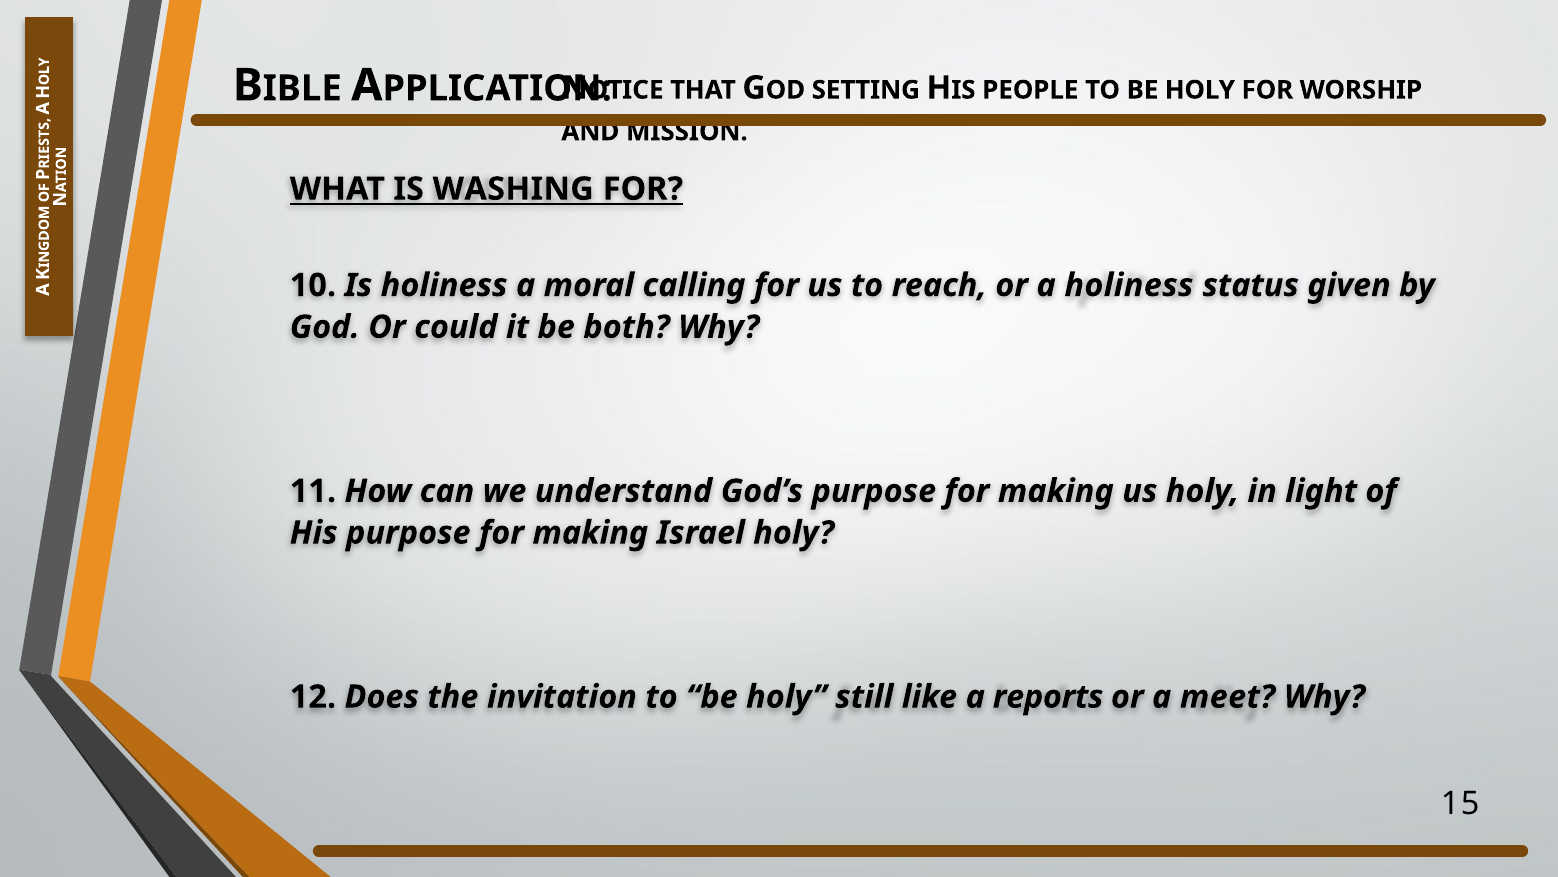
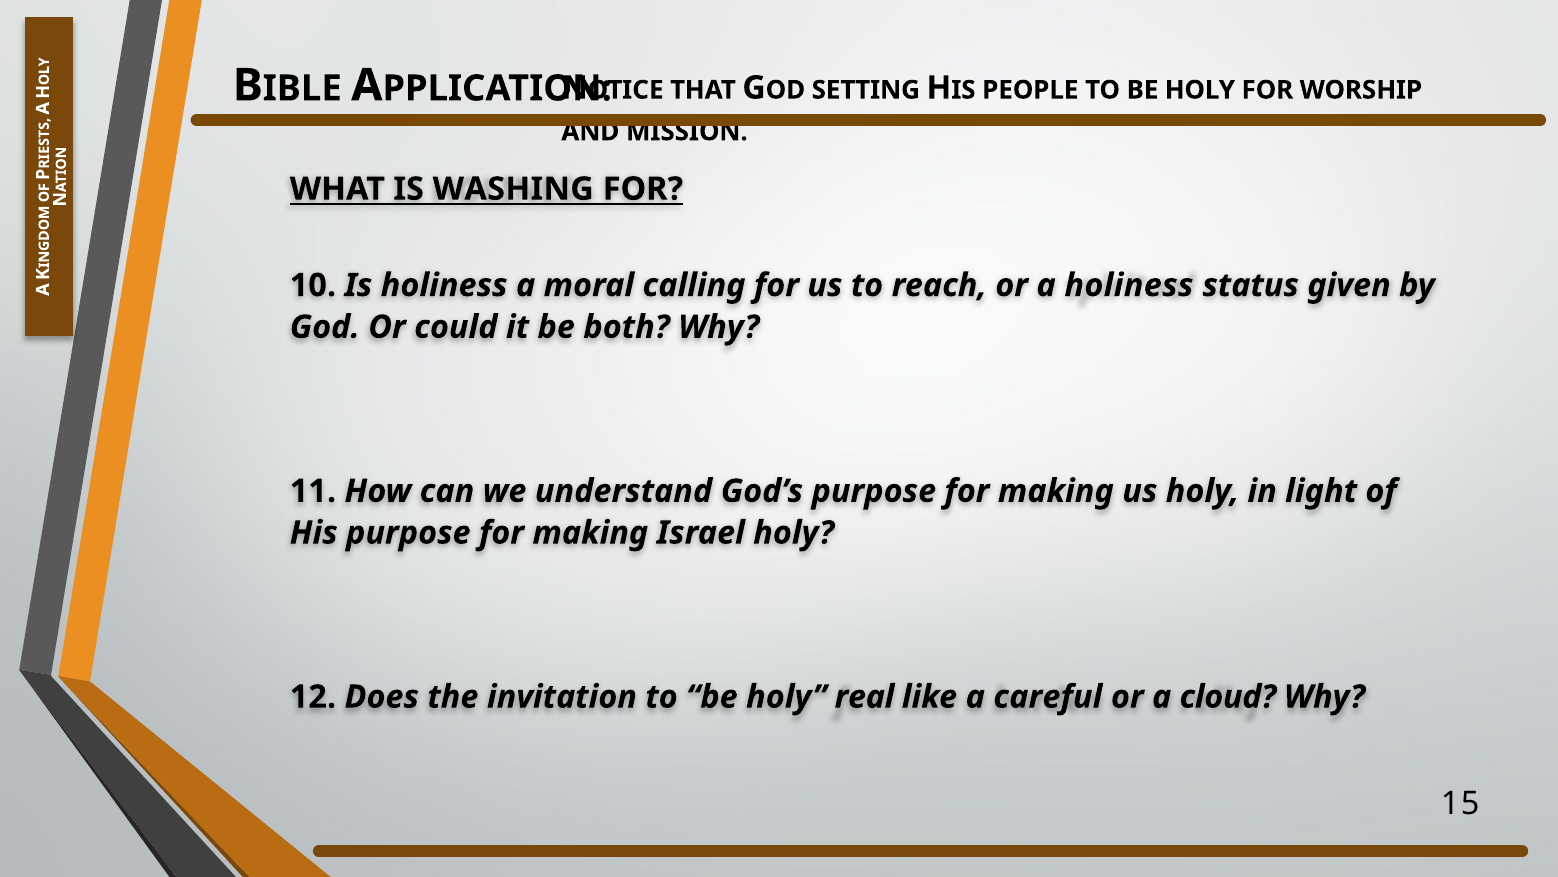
still: still -> real
reports: reports -> careful
meet: meet -> cloud
